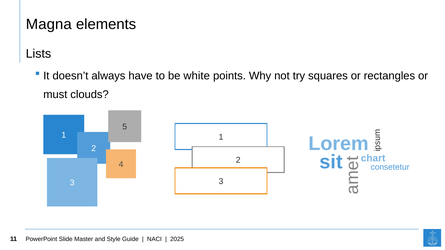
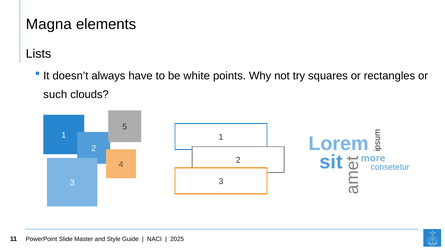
must: must -> such
chart: chart -> more
